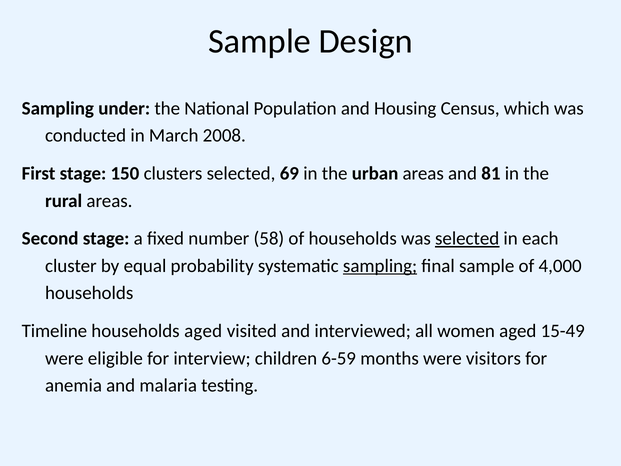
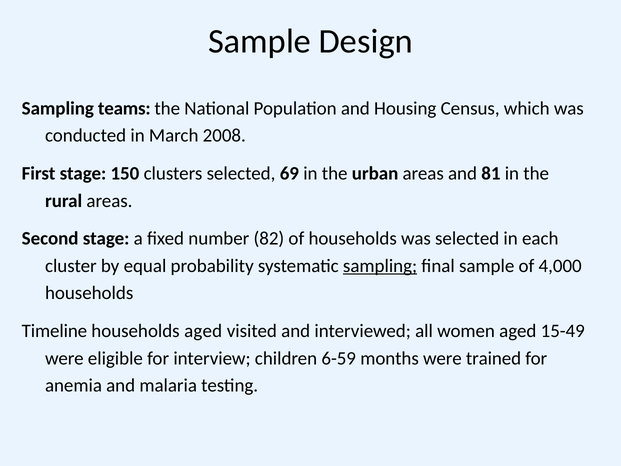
under: under -> teams
58: 58 -> 82
selected at (467, 238) underline: present -> none
visitors: visitors -> trained
